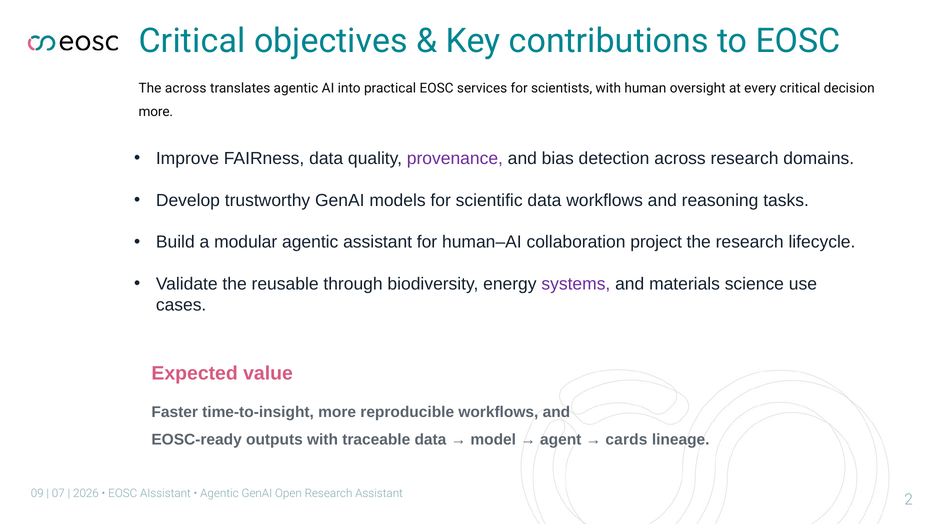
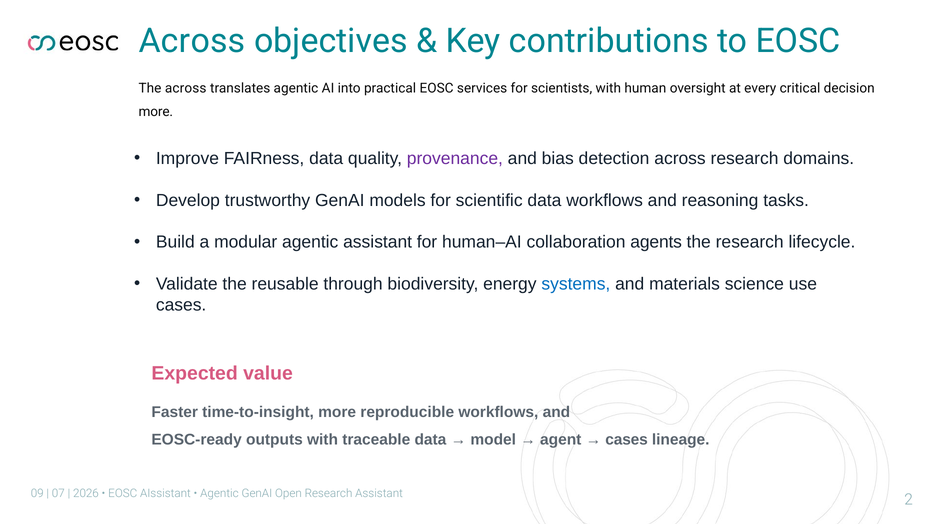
Critical at (192, 41): Critical -> Across
project: project -> agents
systems colour: purple -> blue
cards at (626, 440): cards -> cases
